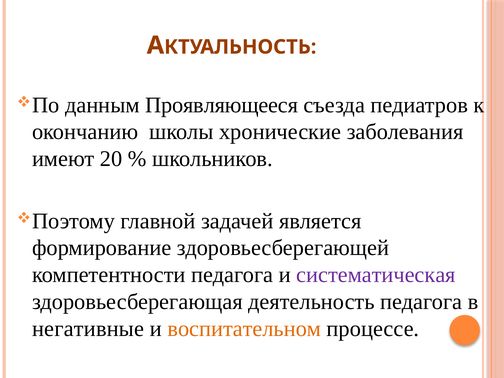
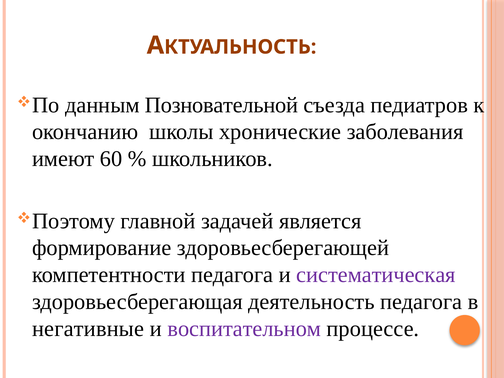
Проявляющееся: Проявляющееся -> Позновательной
20: 20 -> 60
воспитательном colour: orange -> purple
